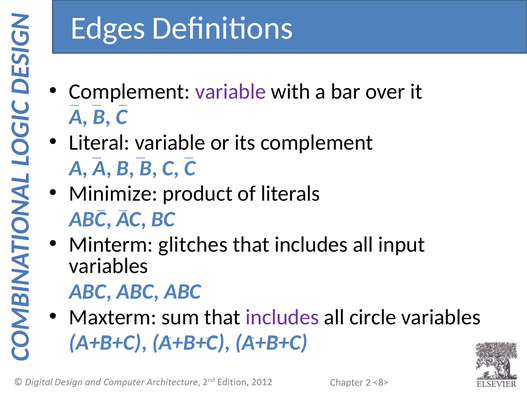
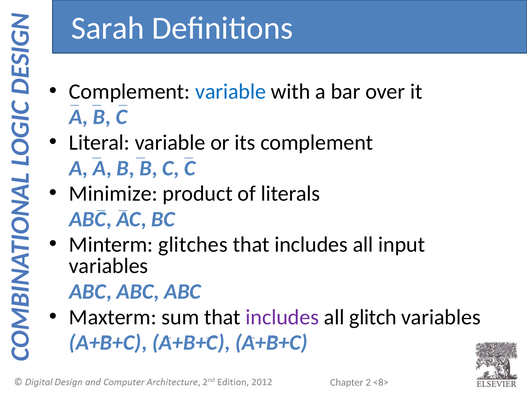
Edges: Edges -> Sarah
variable at (231, 92) colour: purple -> blue
circle: circle -> glitch
